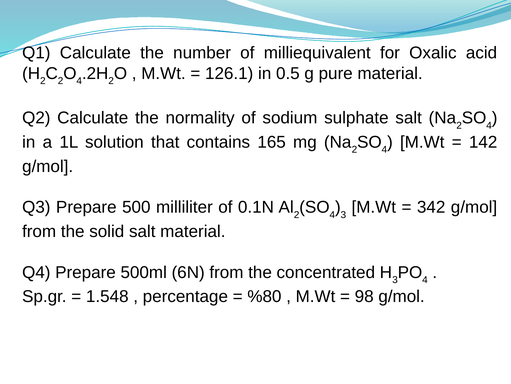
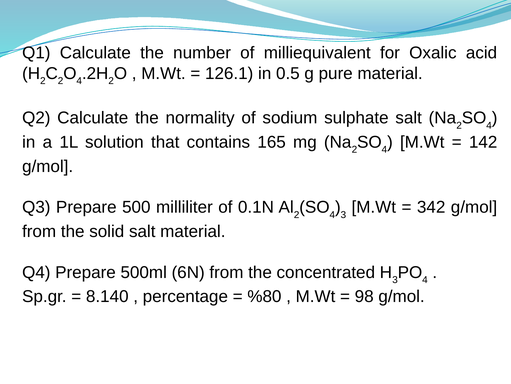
1.548: 1.548 -> 8.140
